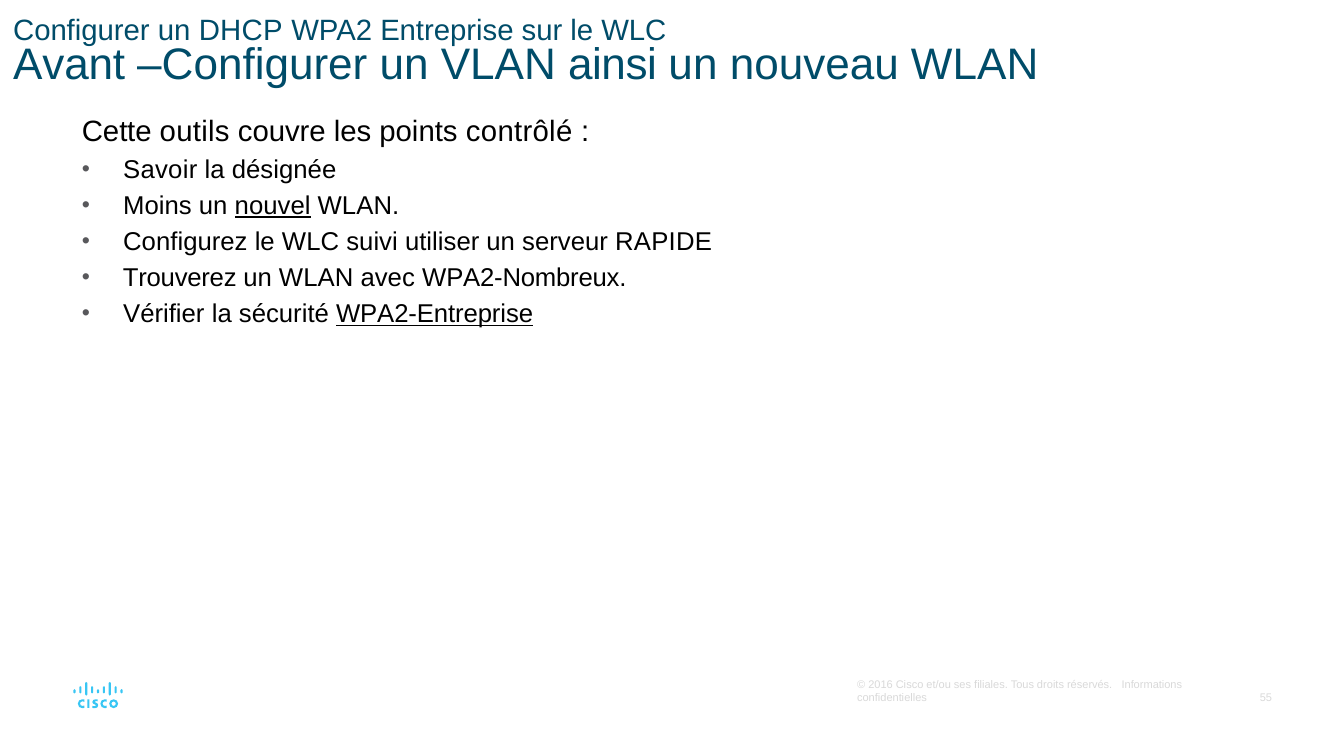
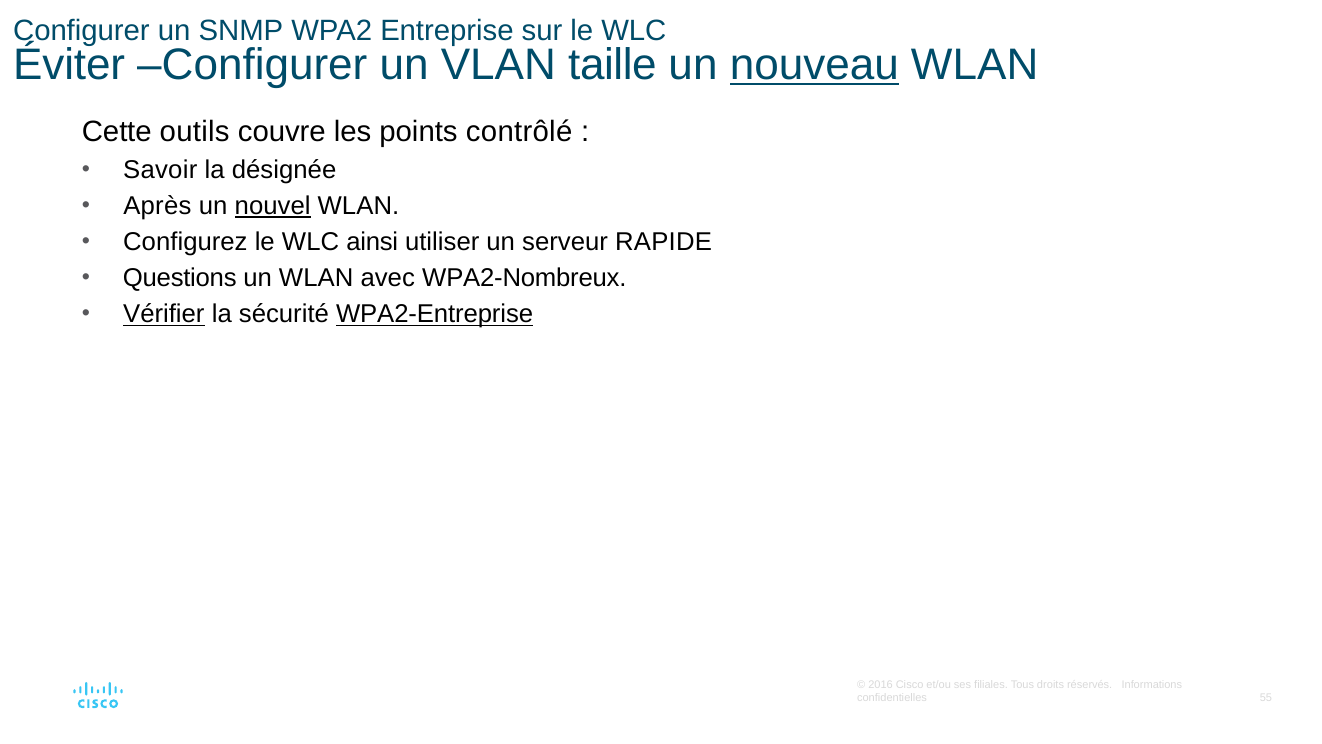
DHCP: DHCP -> SNMP
Avant: Avant -> Éviter
ainsi: ainsi -> taille
nouveau underline: none -> present
Moins: Moins -> Après
suivi: suivi -> ainsi
Trouverez: Trouverez -> Questions
Vérifier underline: none -> present
